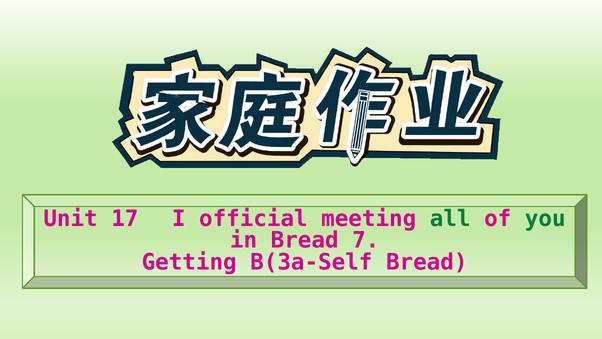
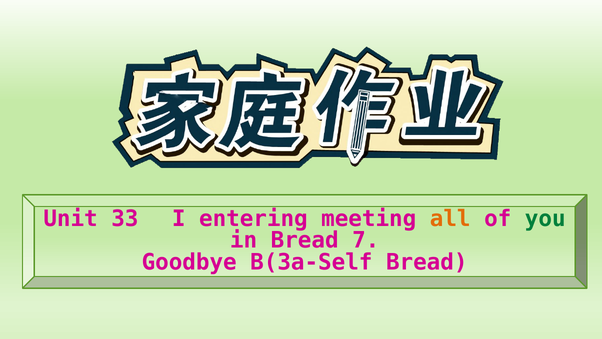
17: 17 -> 33
official: official -> entering
all colour: green -> orange
Getting: Getting -> Goodbye
